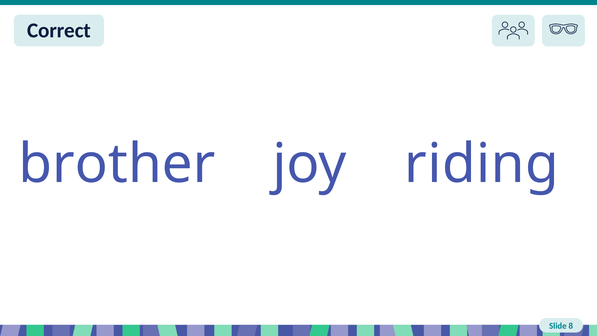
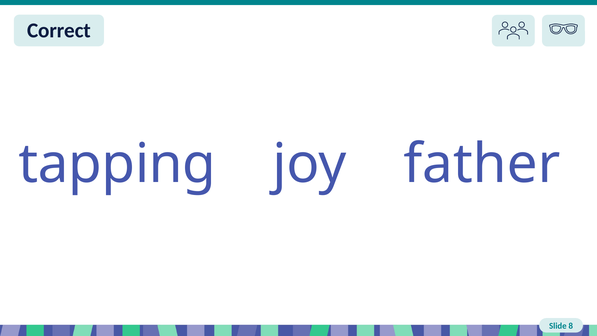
brother: brother -> tapping
riding: riding -> father
